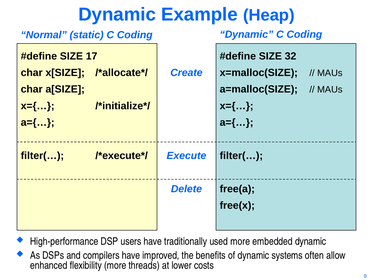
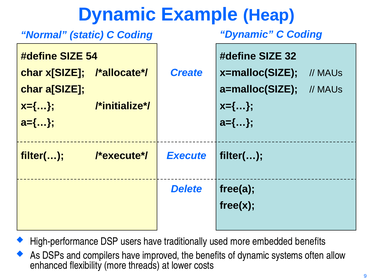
17: 17 -> 54
embedded dynamic: dynamic -> benefits
